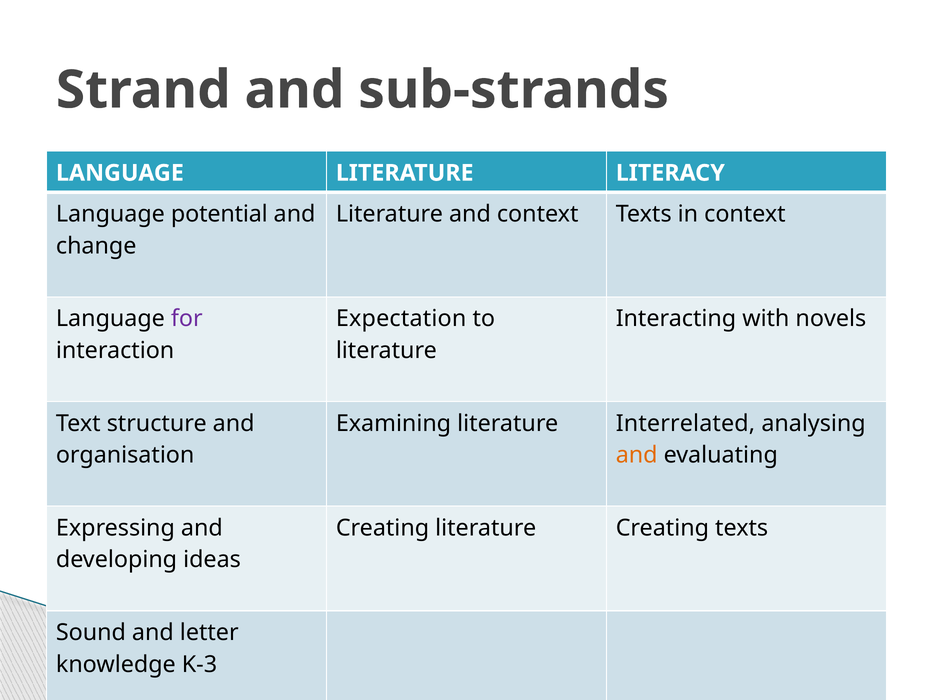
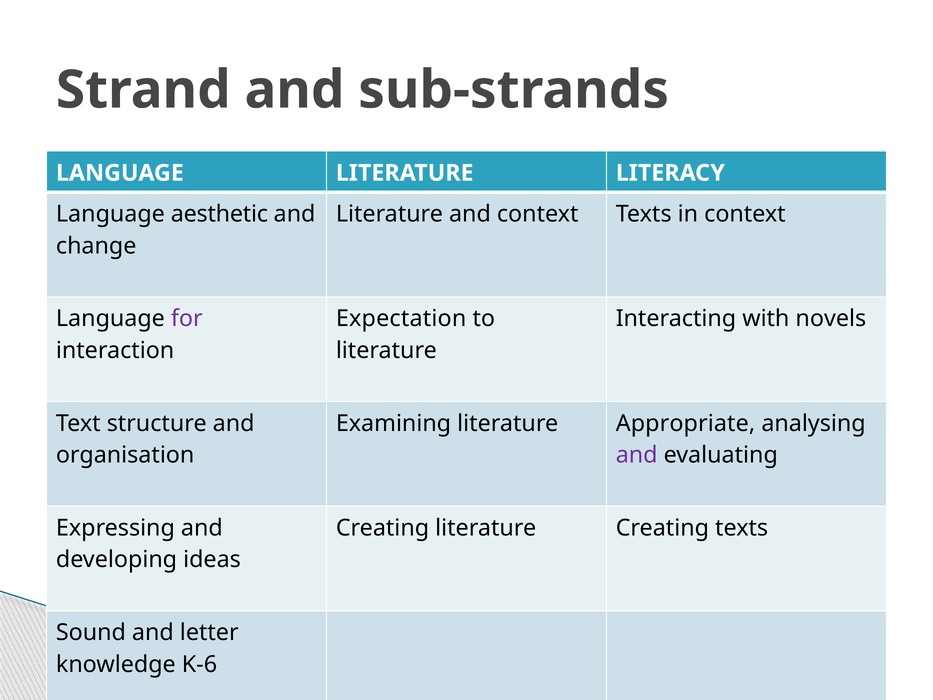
potential: potential -> aesthetic
Interrelated: Interrelated -> Appropriate
and at (637, 455) colour: orange -> purple
K-3: K-3 -> K-6
